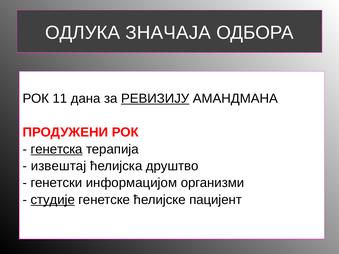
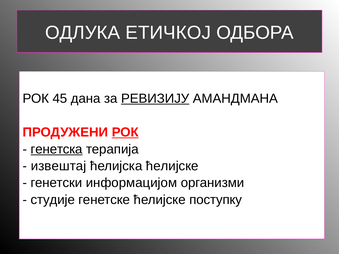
ЗНАЧАЈА: ЗНАЧАЈА -> ЕТИЧКОЈ
11: 11 -> 45
РОК at (125, 132) underline: none -> present
ћелијска друштво: друштво -> ћелијске
студије underline: present -> none
пацијент: пацијент -> поступку
